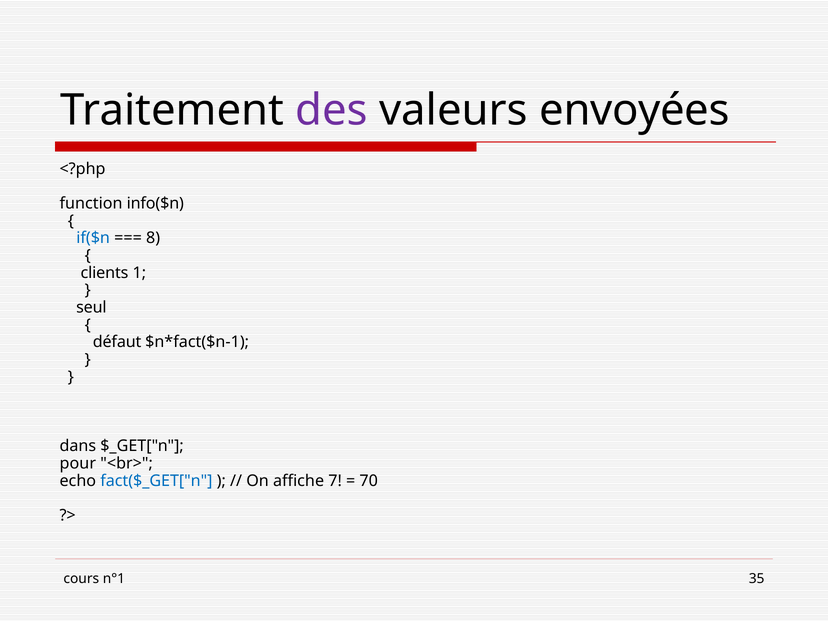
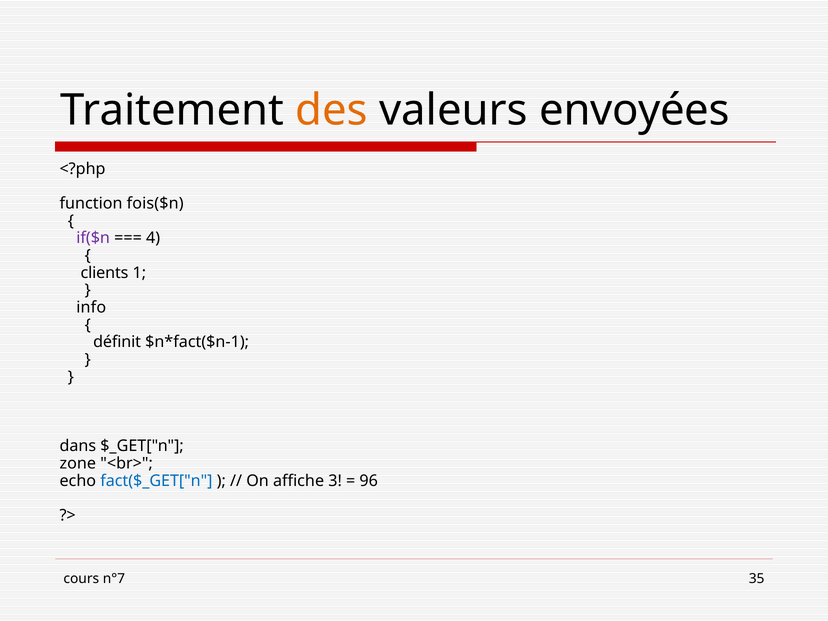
des colour: purple -> orange
info($n: info($n -> fois($n
if($n colour: blue -> purple
8: 8 -> 4
seul: seul -> info
défaut: défaut -> définit
pour: pour -> zone
7: 7 -> 3
70: 70 -> 96
n°1: n°1 -> n°7
